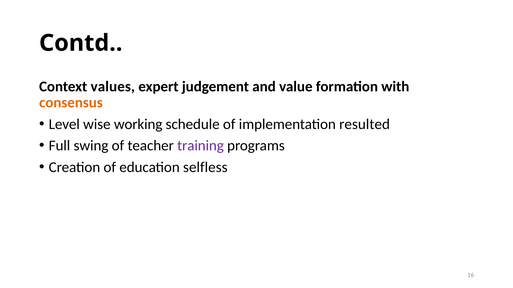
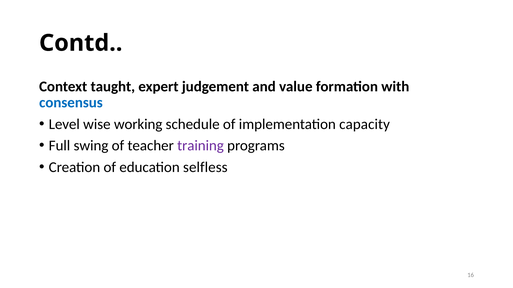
values: values -> taught
consensus colour: orange -> blue
resulted: resulted -> capacity
